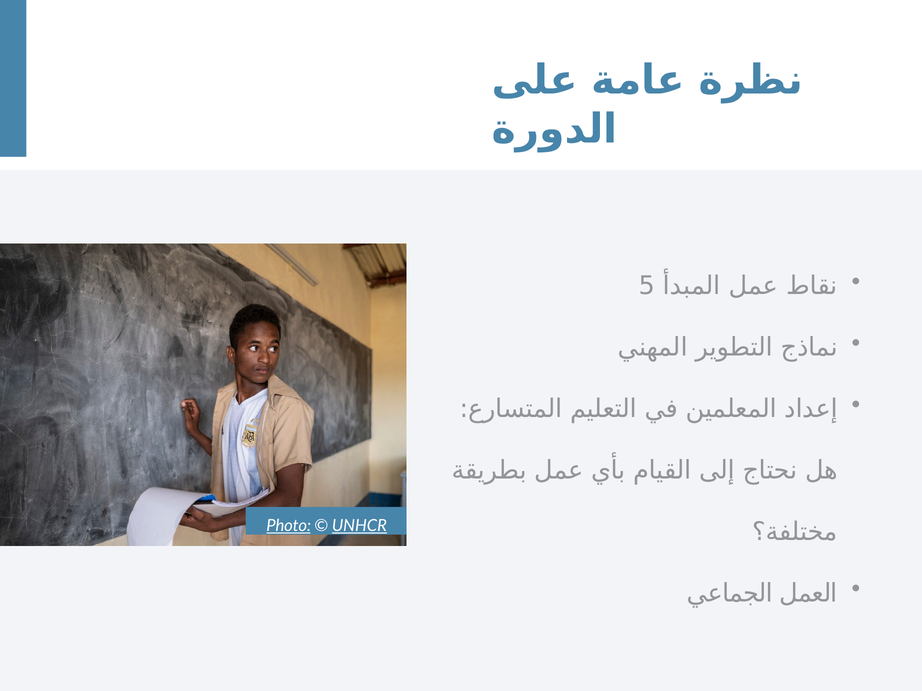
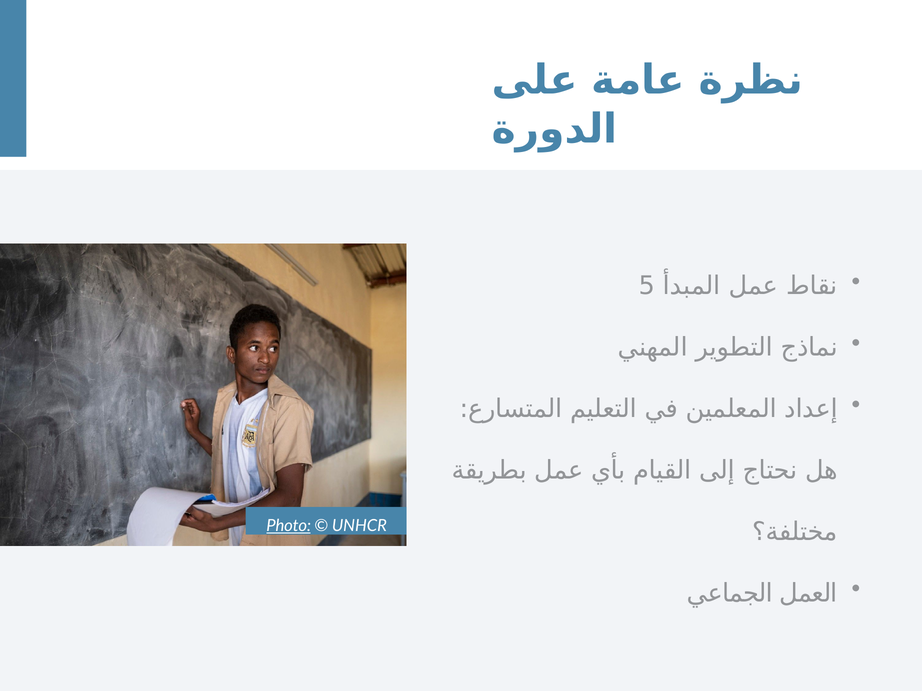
UNHCR underline: present -> none
